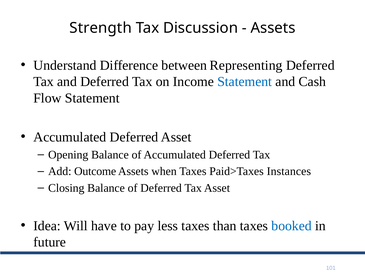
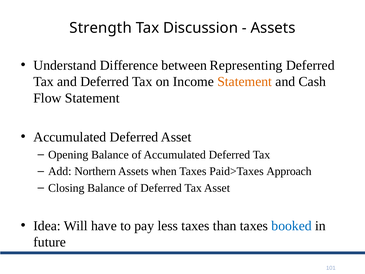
Statement at (245, 82) colour: blue -> orange
Outcome: Outcome -> Northern
Instances: Instances -> Approach
